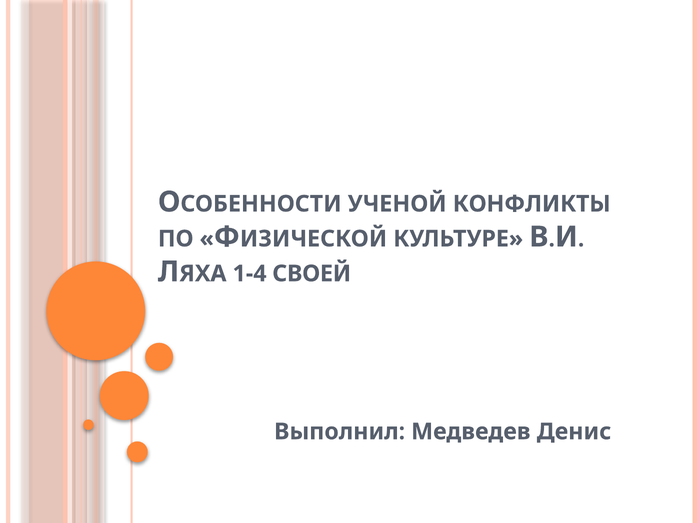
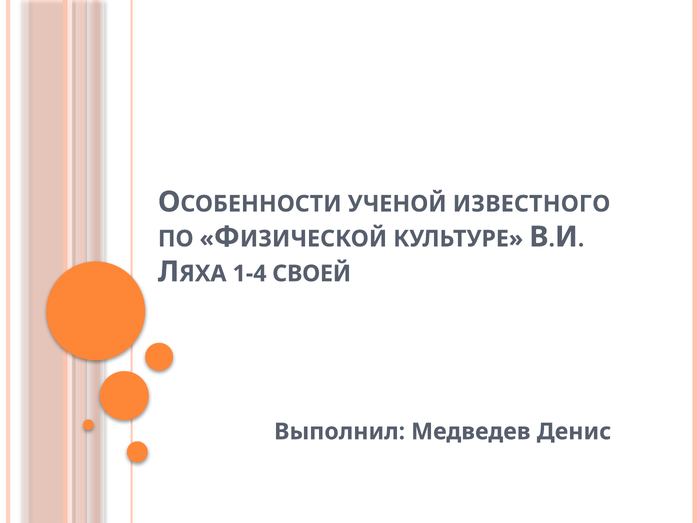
КОНФЛИКТЫ: КОНФЛИКТЫ -> ИЗВЕСТНОГО
